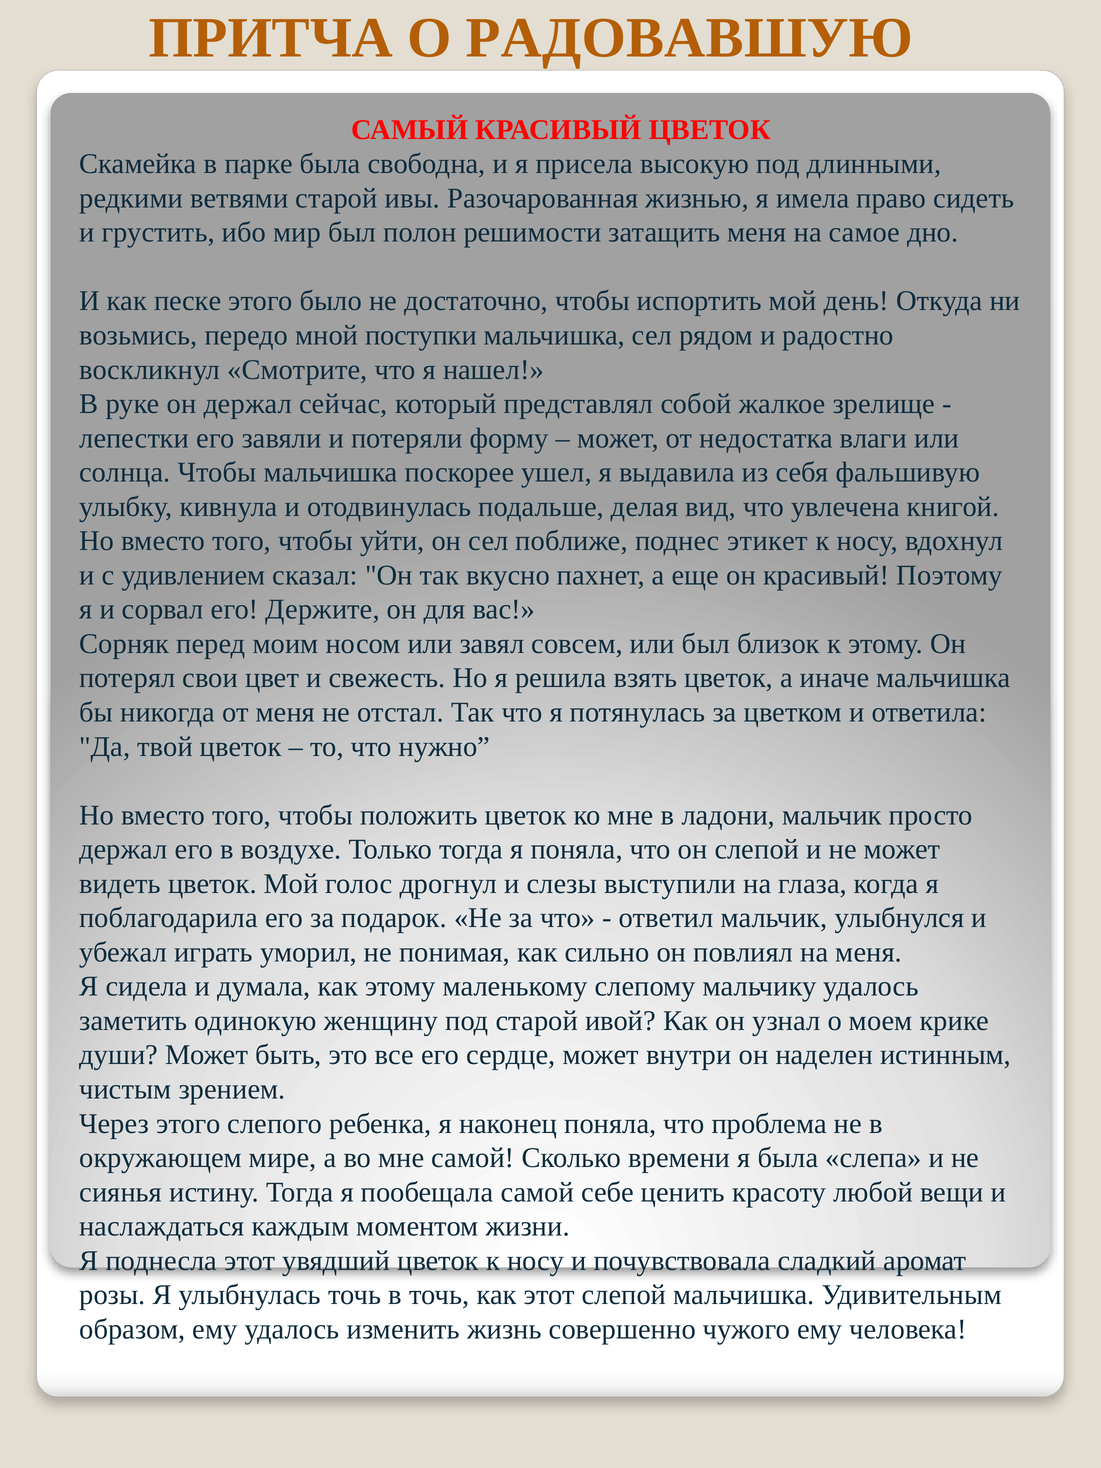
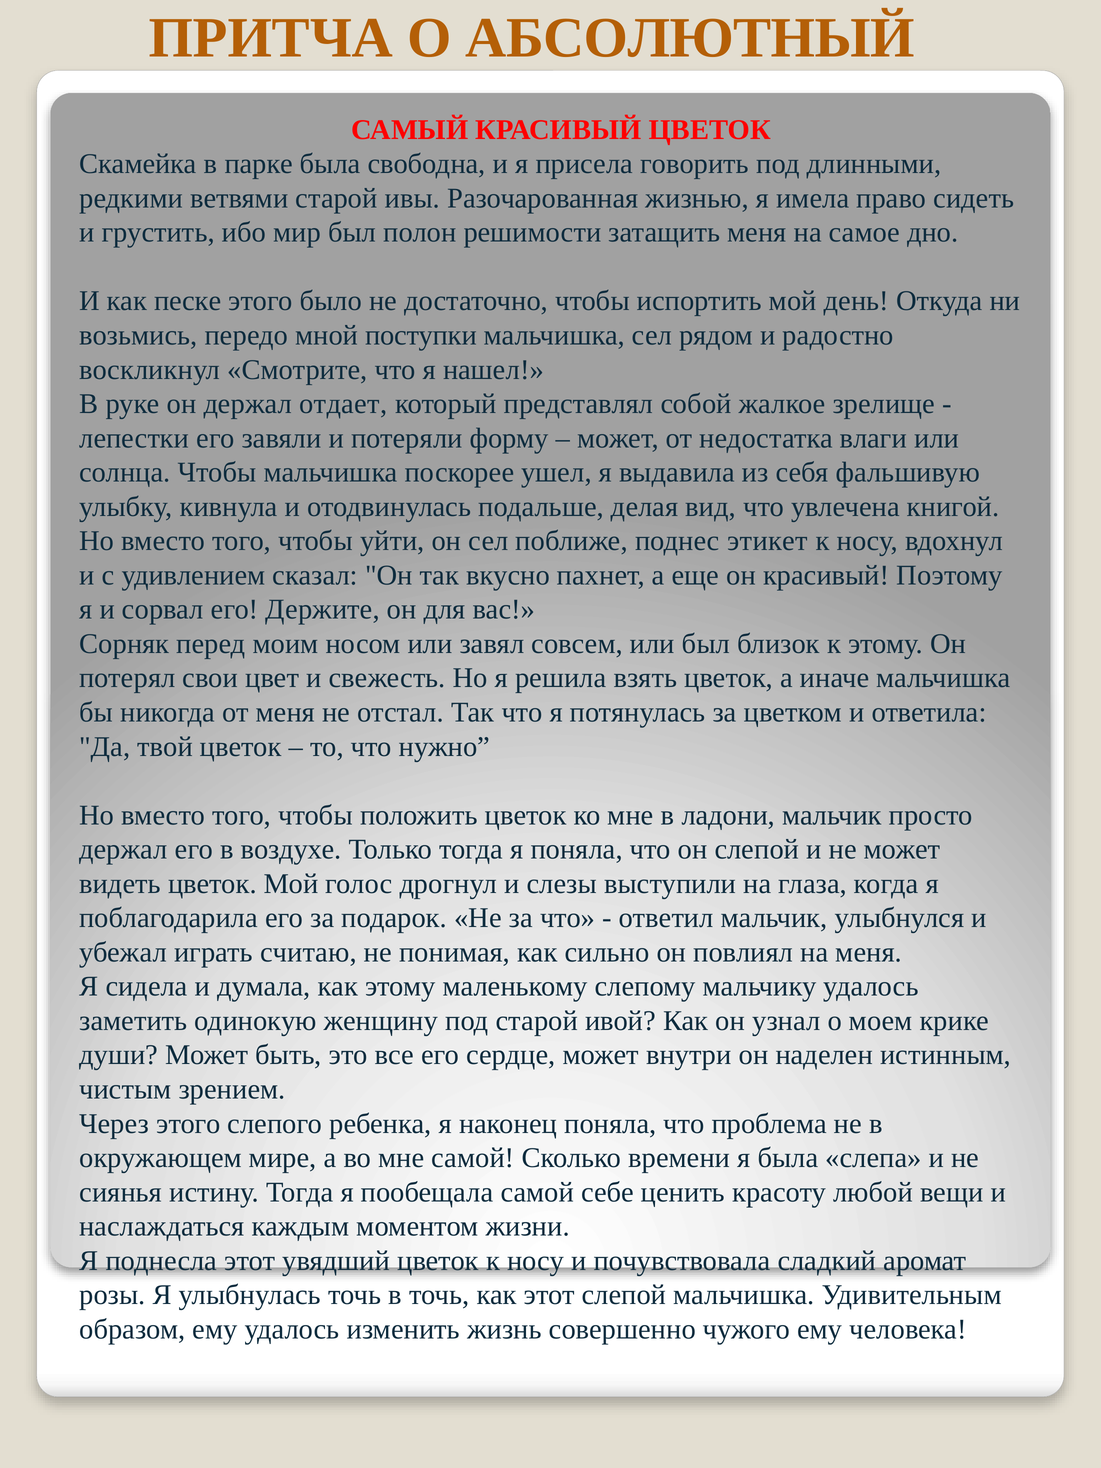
РАДОВАВШУЮ: РАДОВАВШУЮ -> АБСОЛЮТНЫЙ
высокую: высокую -> говорить
сейчас: сейчас -> отдает
уморил: уморил -> считаю
